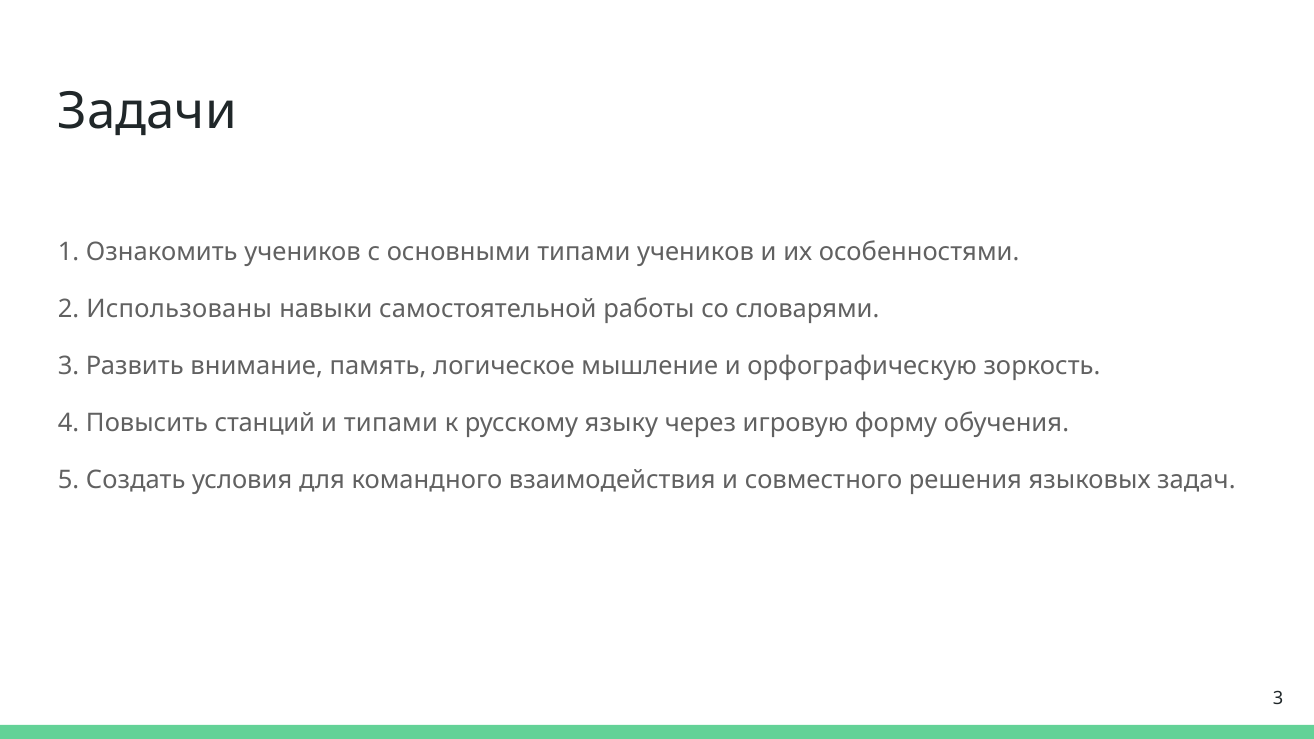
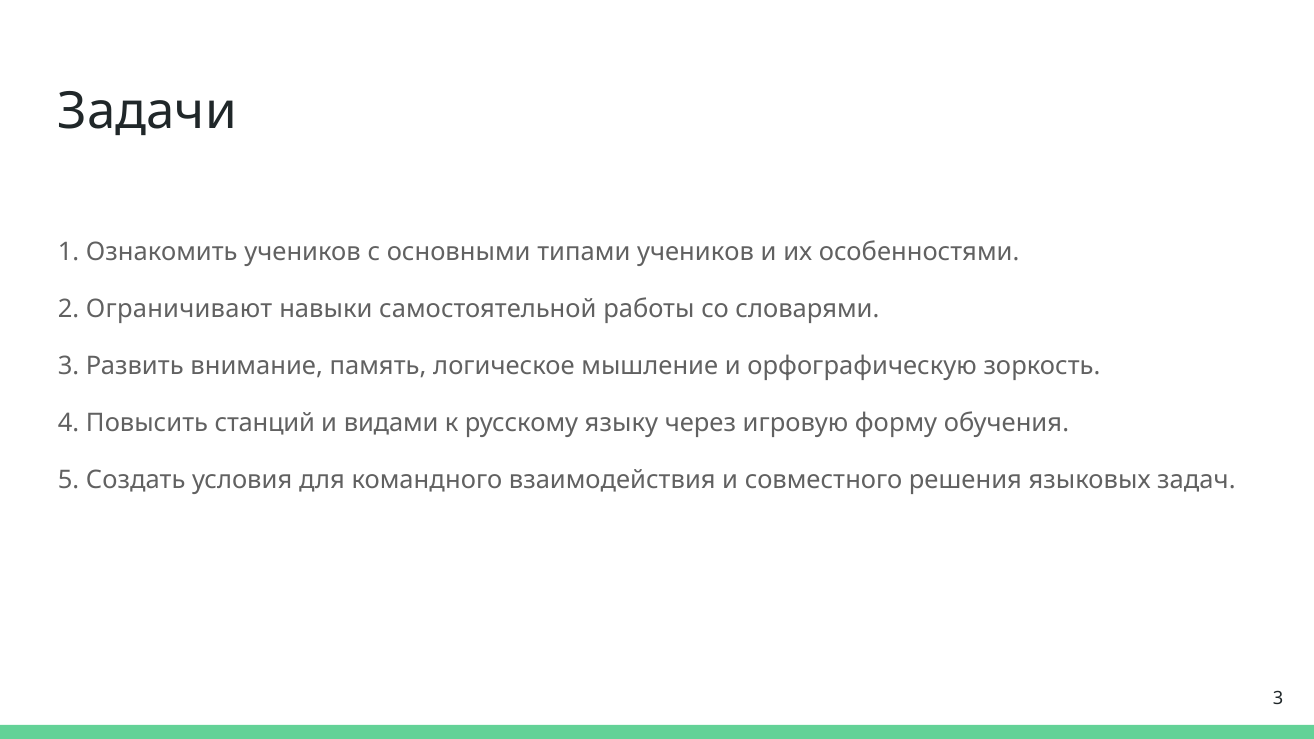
Использованы: Использованы -> Ограничивают
и типами: типами -> видами
